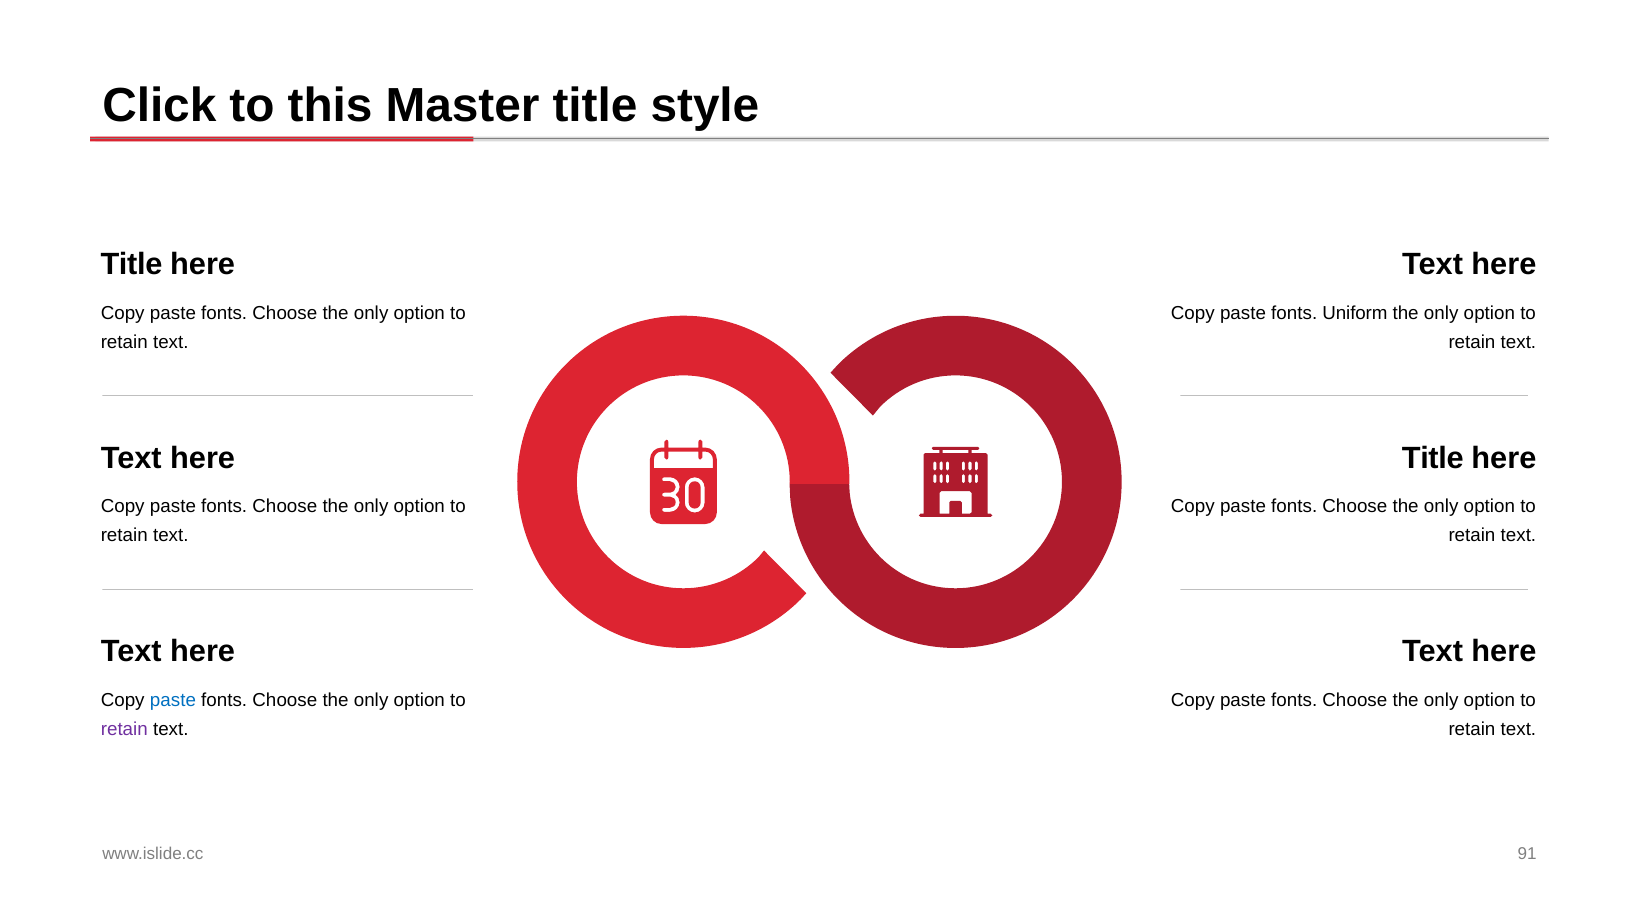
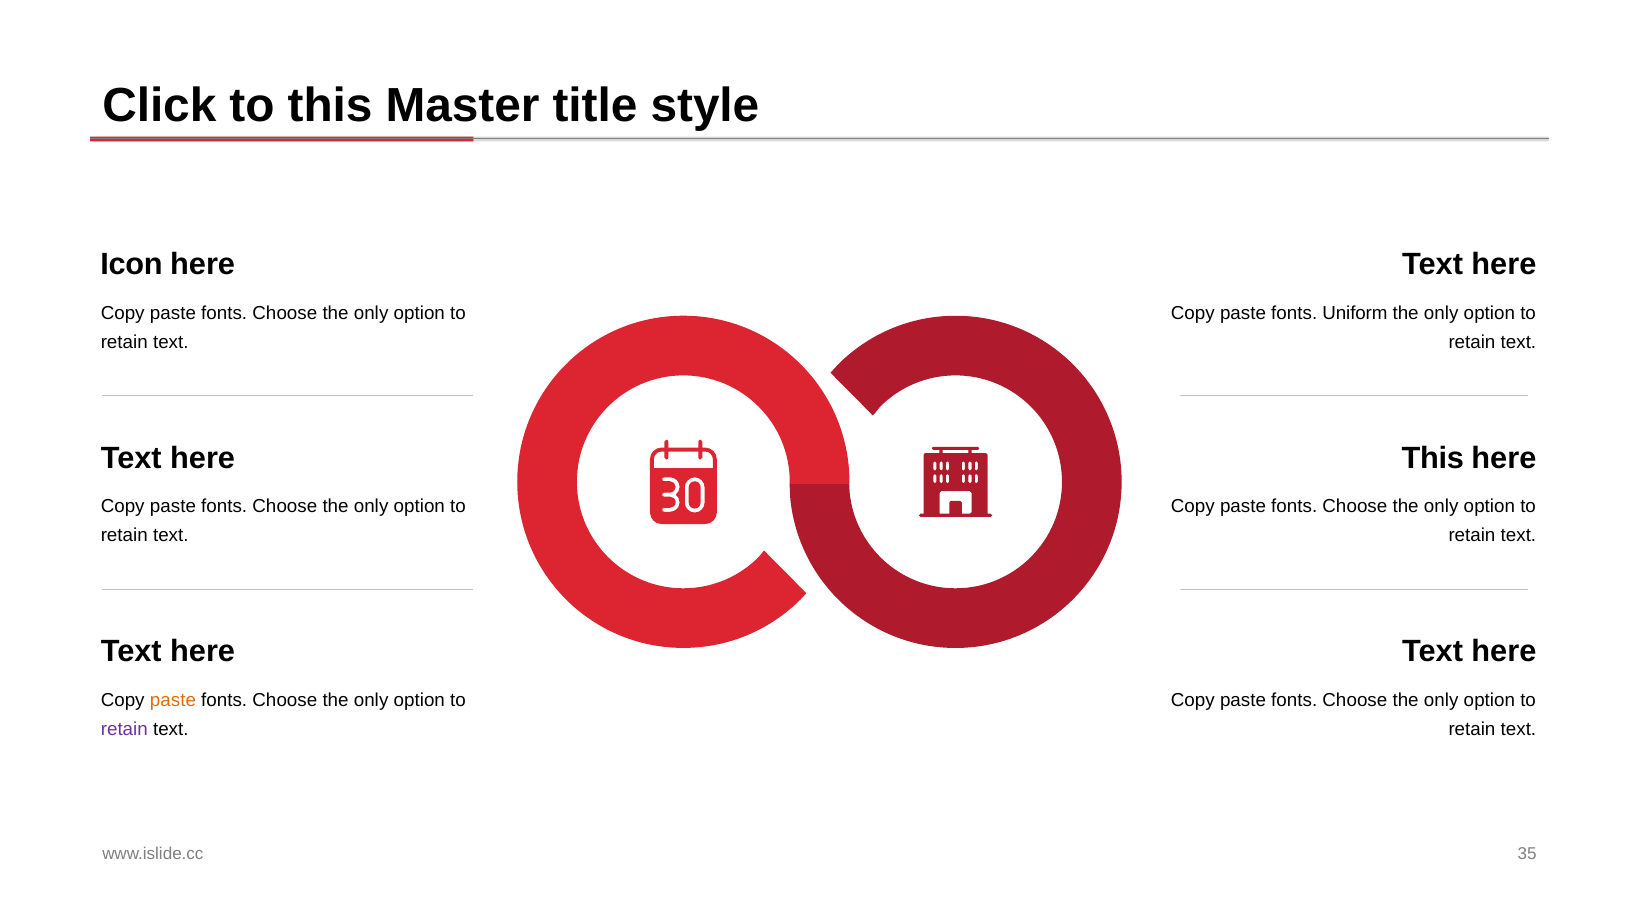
Title at (131, 265): Title -> Icon
Title at (1433, 458): Title -> This
paste at (173, 700) colour: blue -> orange
91: 91 -> 35
